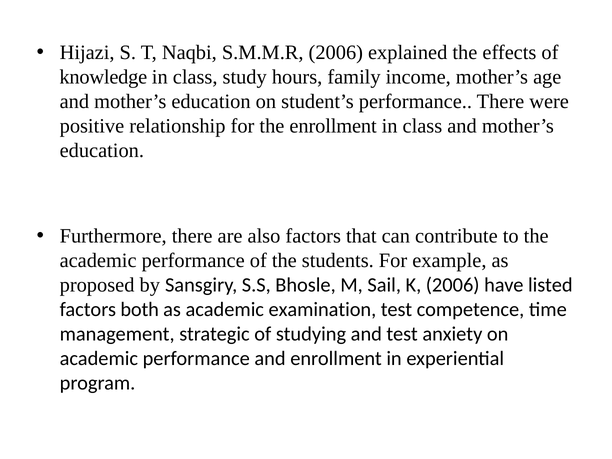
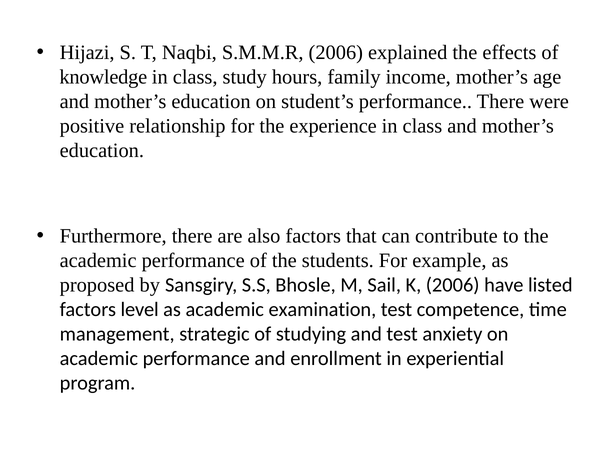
the enrollment: enrollment -> experience
both: both -> level
